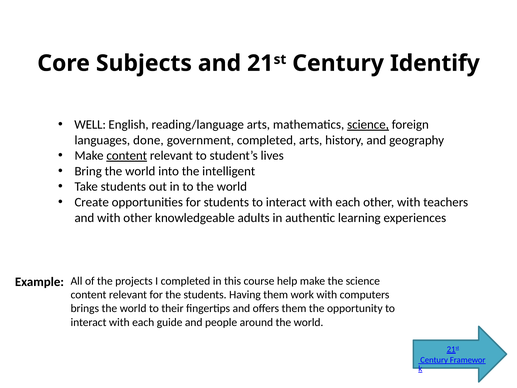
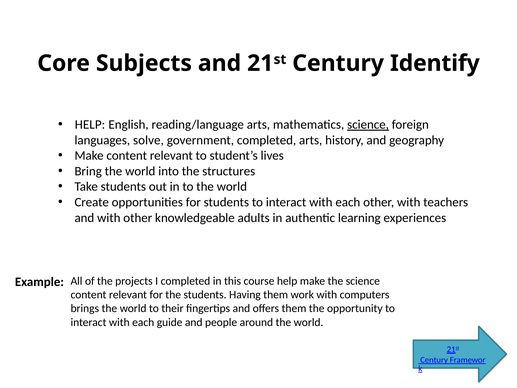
WELL at (90, 125): WELL -> HELP
done: done -> solve
content at (127, 156) underline: present -> none
intelligent: intelligent -> structures
